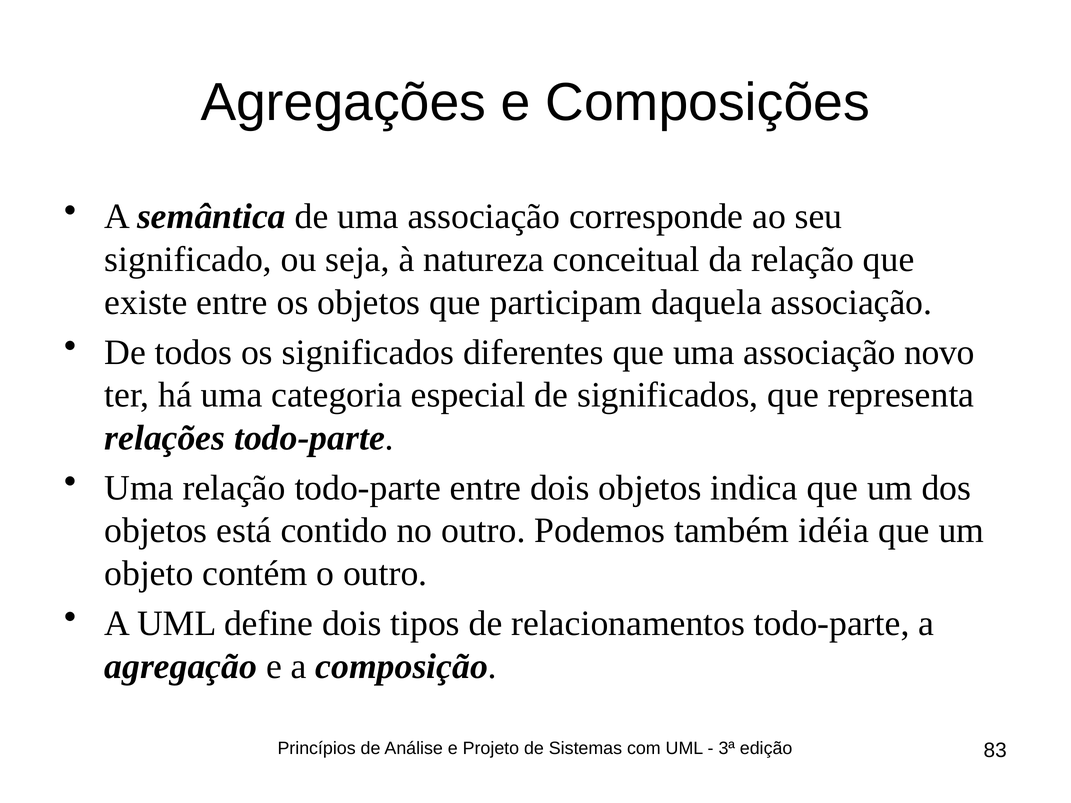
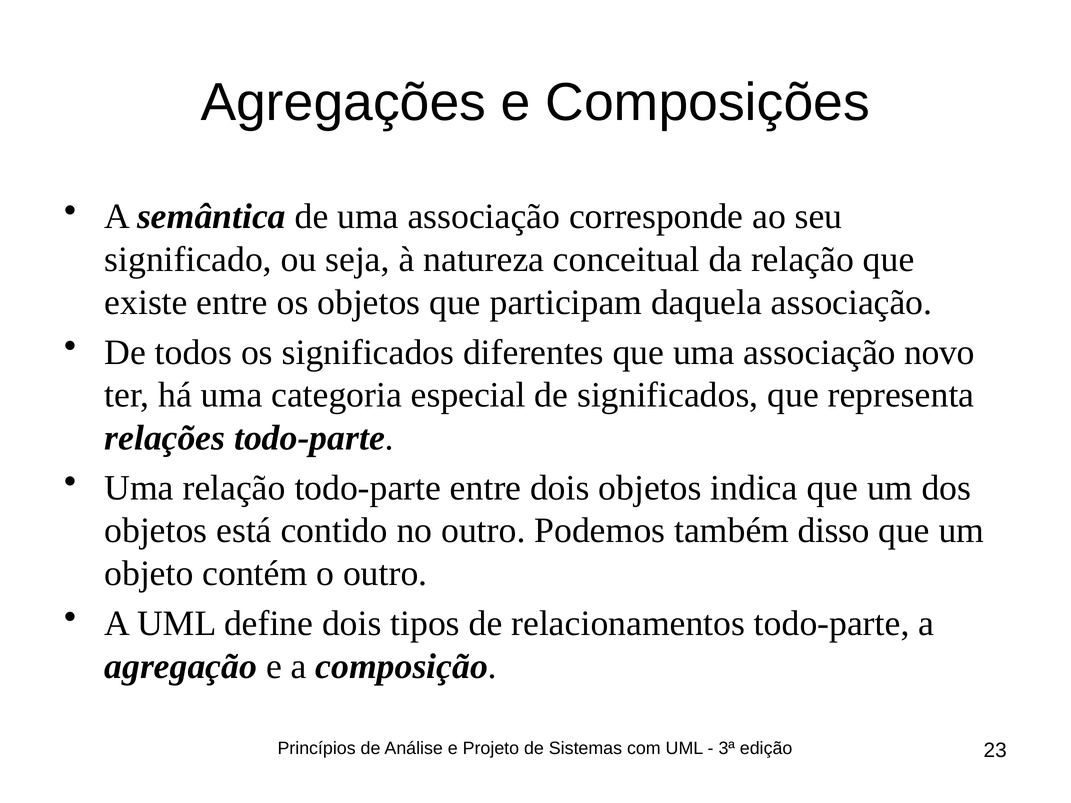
idéia: idéia -> disso
83: 83 -> 23
